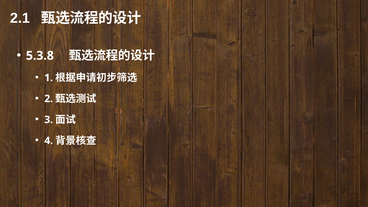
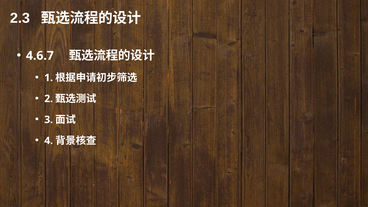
2.1: 2.1 -> 2.3
5.3.8: 5.3.8 -> 4.6.7
